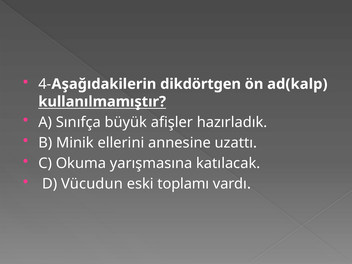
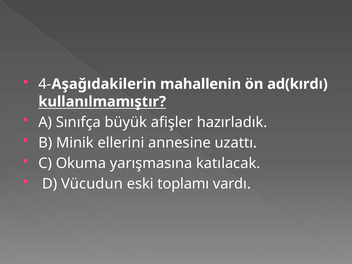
dikdörtgen: dikdörtgen -> mahallenin
ad(kalp: ad(kalp -> ad(kırdı
